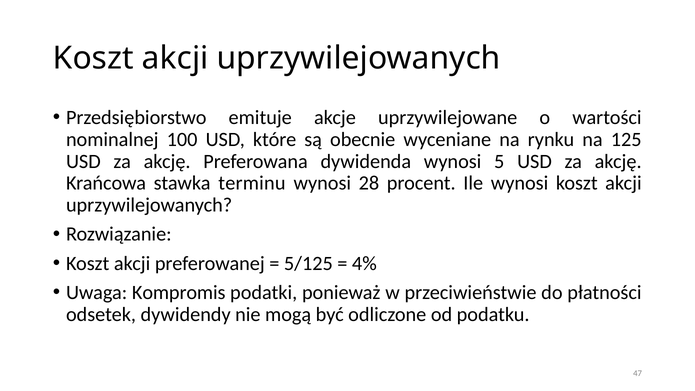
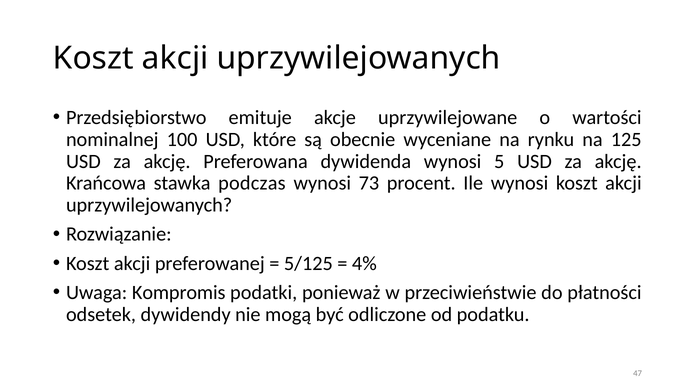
terminu: terminu -> podczas
28: 28 -> 73
